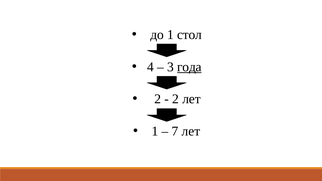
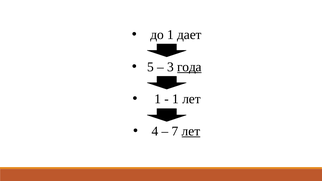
стол: стол -> дает
4: 4 -> 5
2 at (158, 99): 2 -> 1
2 at (176, 99): 2 -> 1
1 at (155, 131): 1 -> 4
лет at (191, 131) underline: none -> present
